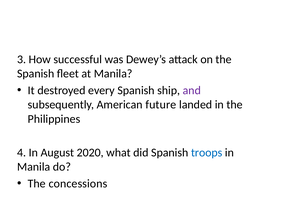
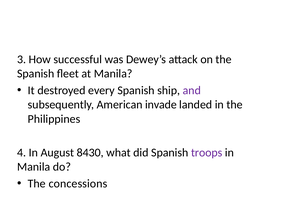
future: future -> invade
2020: 2020 -> 8430
troops colour: blue -> purple
